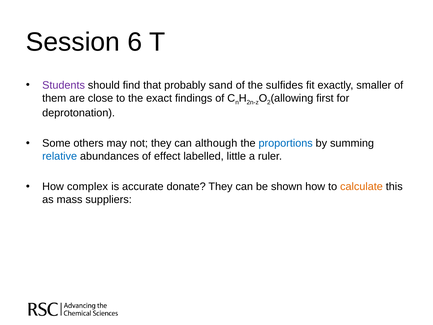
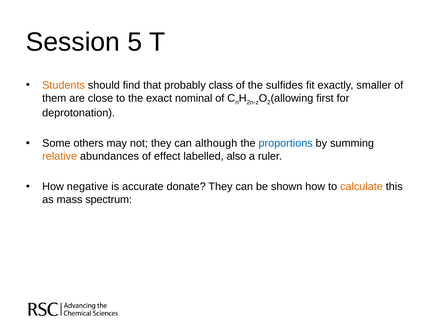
6: 6 -> 5
Students colour: purple -> orange
sand: sand -> class
findings: findings -> nominal
relative colour: blue -> orange
little: little -> also
complex: complex -> negative
suppliers: suppliers -> spectrum
